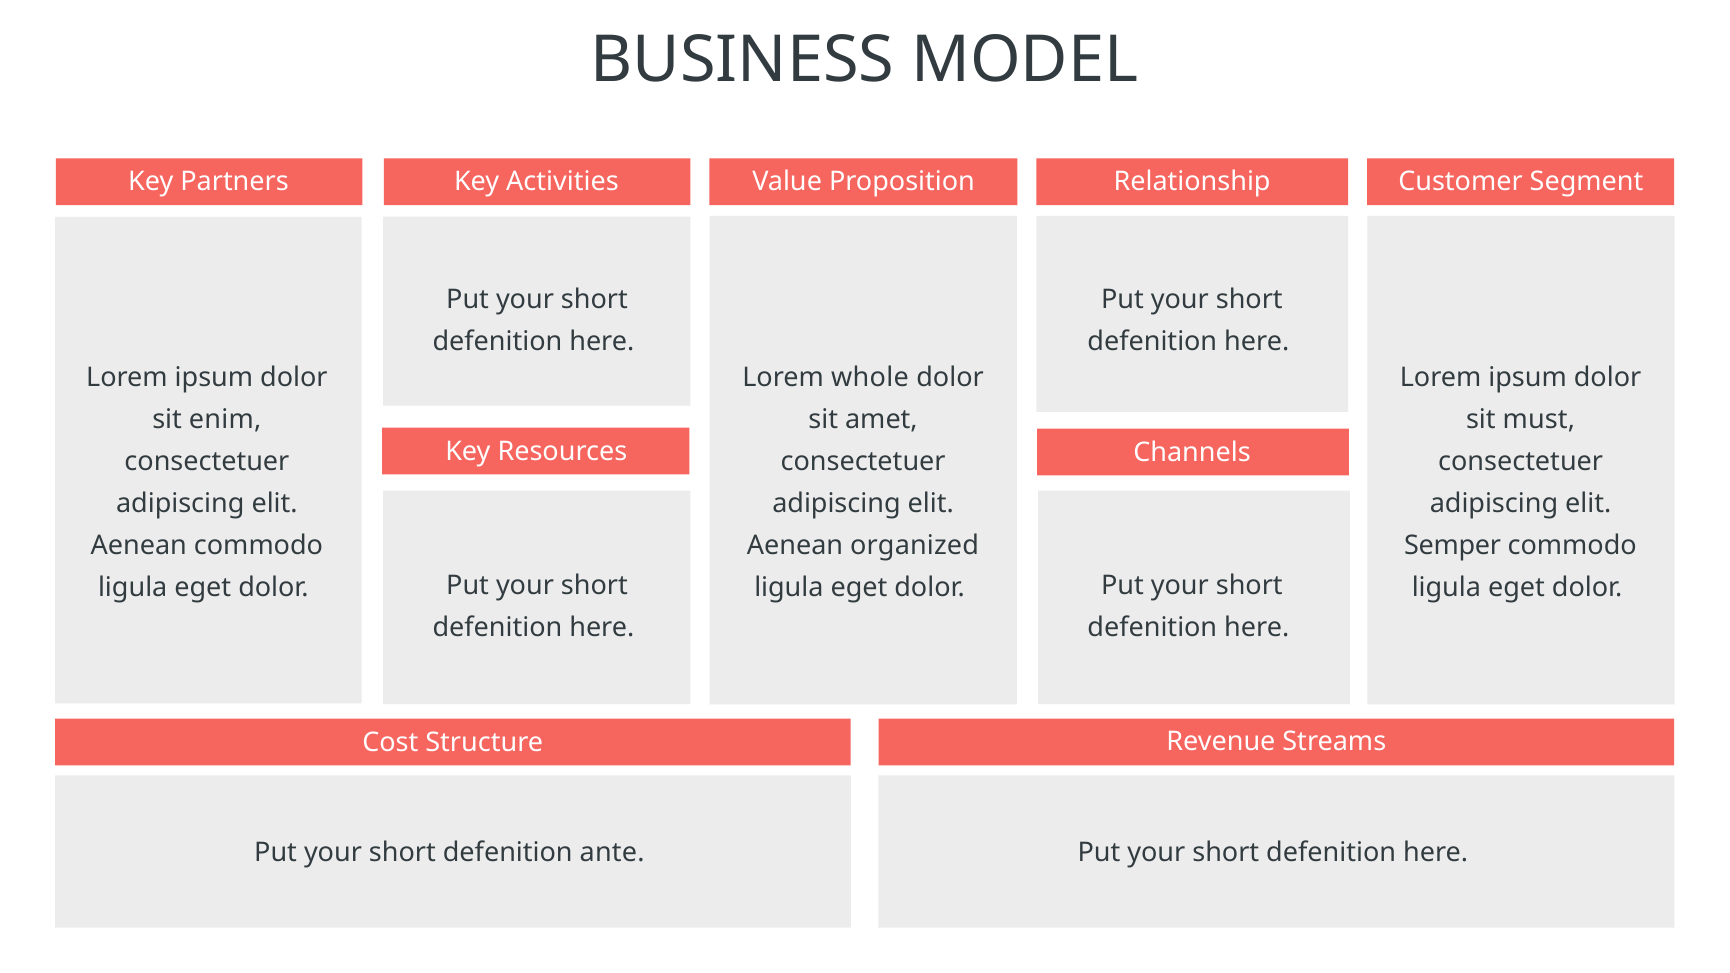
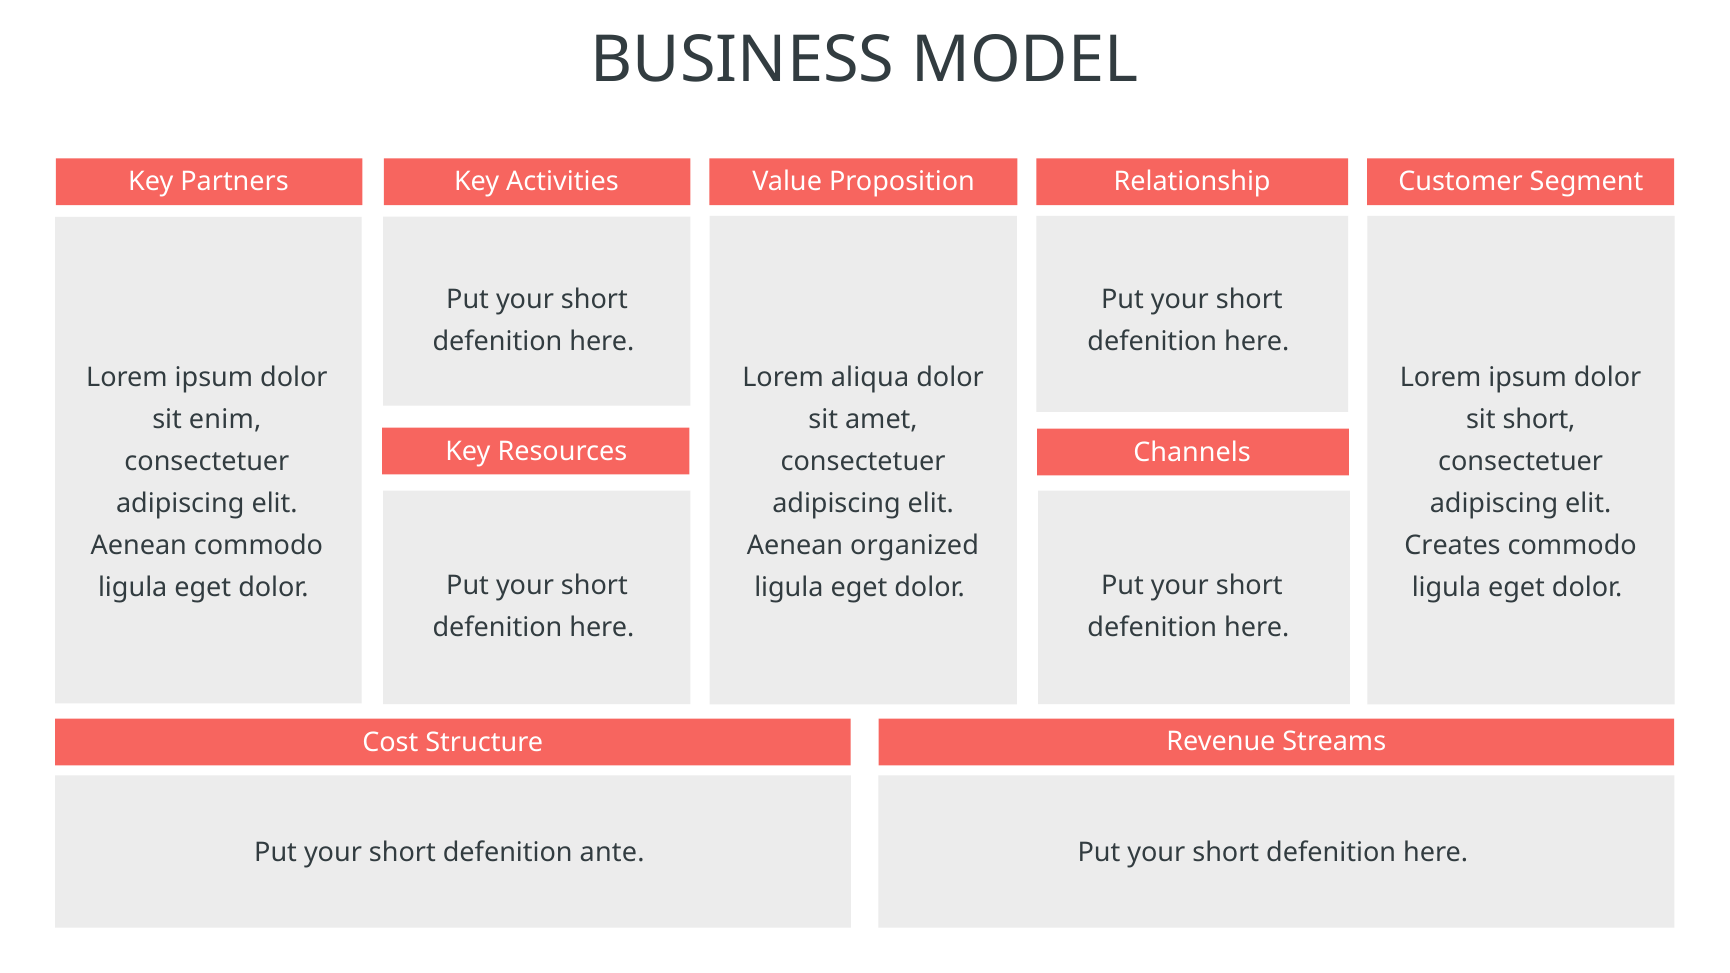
whole: whole -> aliqua
sit must: must -> short
Semper: Semper -> Creates
